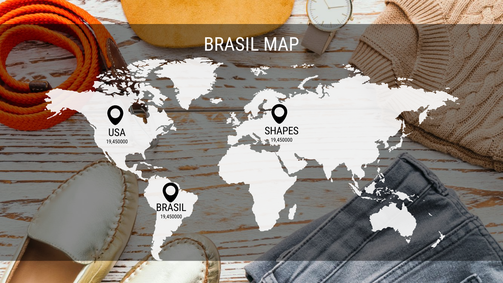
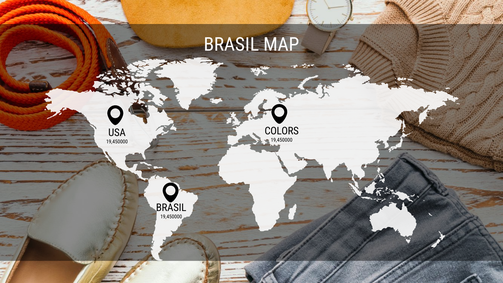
SHAPES: SHAPES -> COLORS
